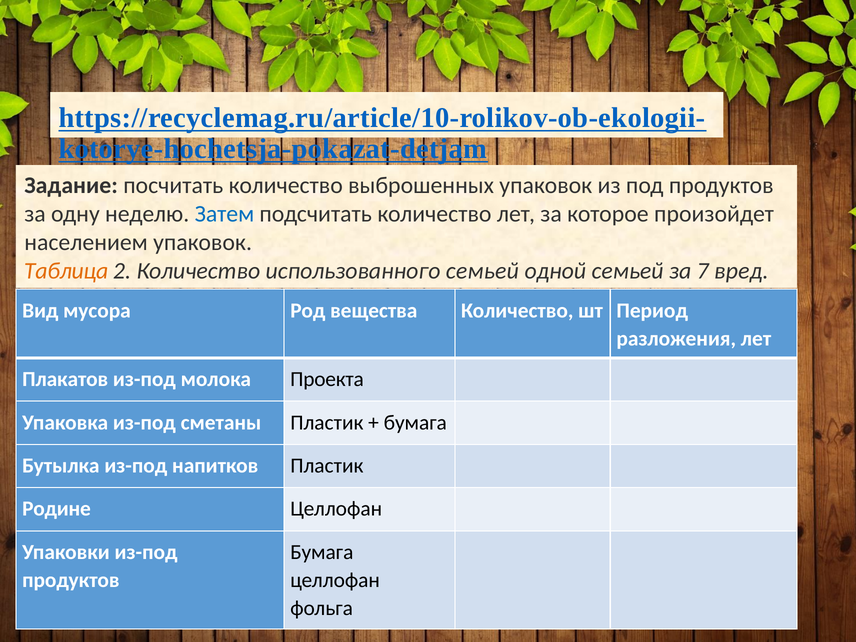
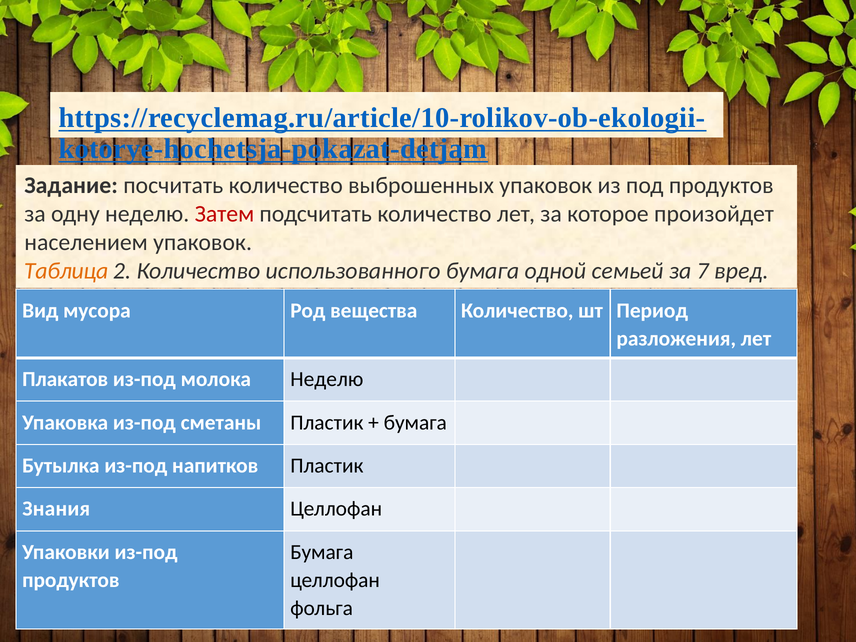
Затем colour: blue -> red
использованного семьей: семьей -> бумага
молока Проекта: Проекта -> Неделю
Родине: Родине -> Знания
